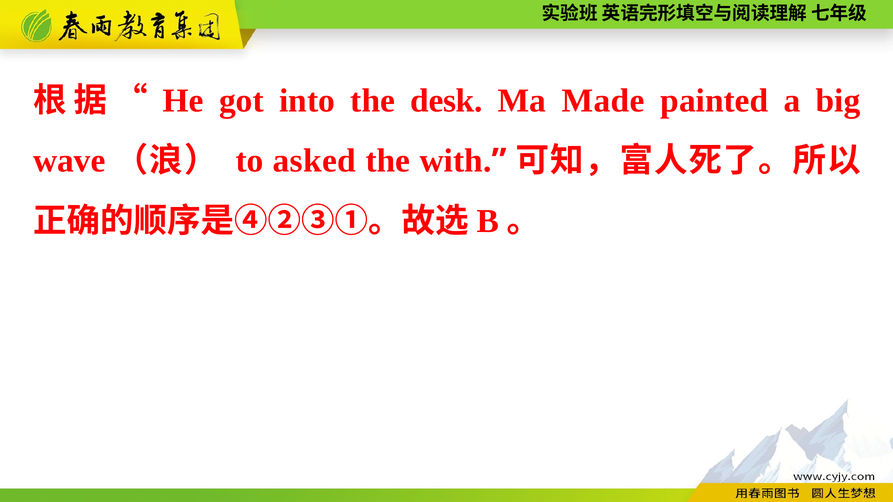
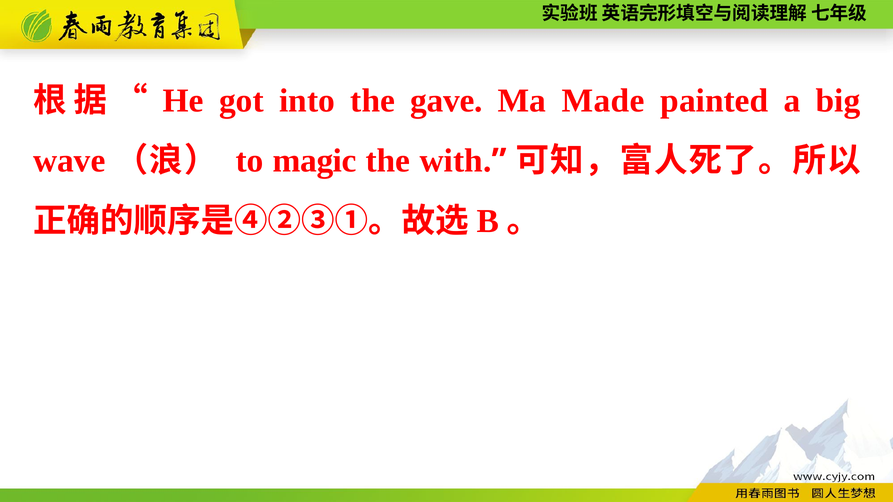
desk: desk -> gave
asked: asked -> magic
